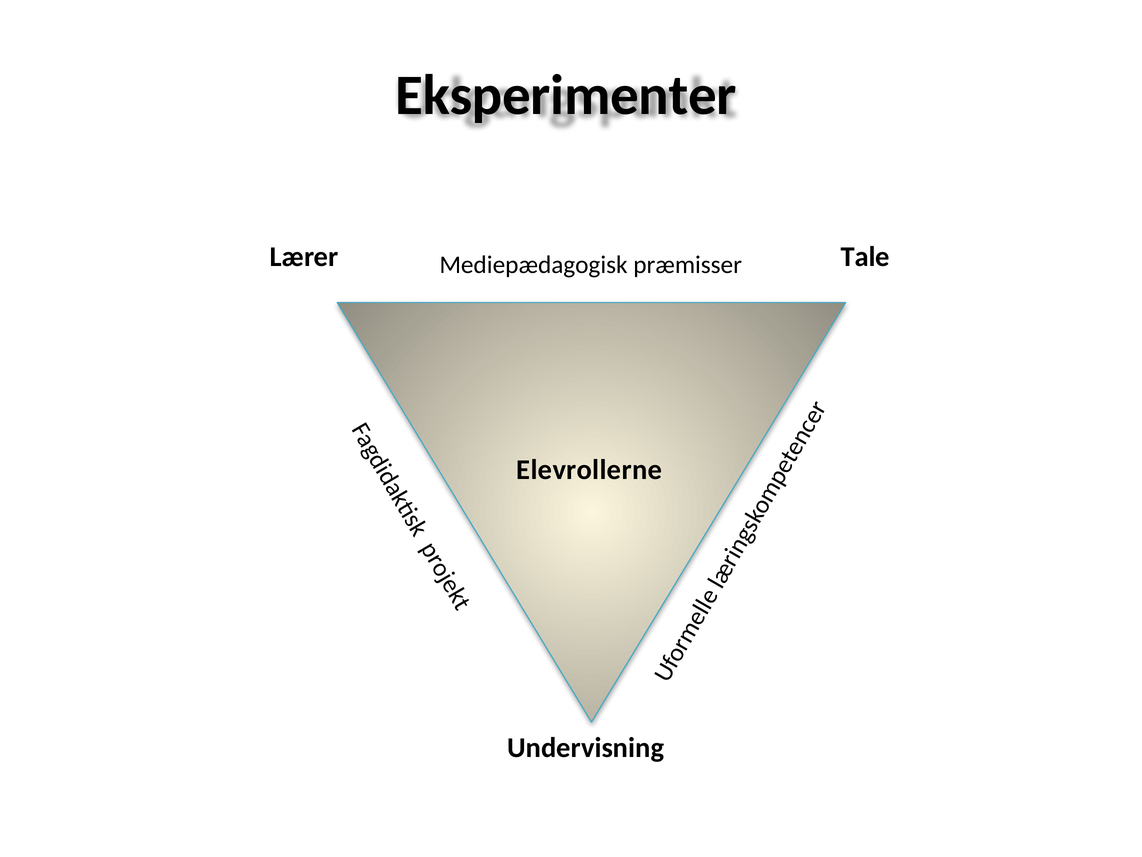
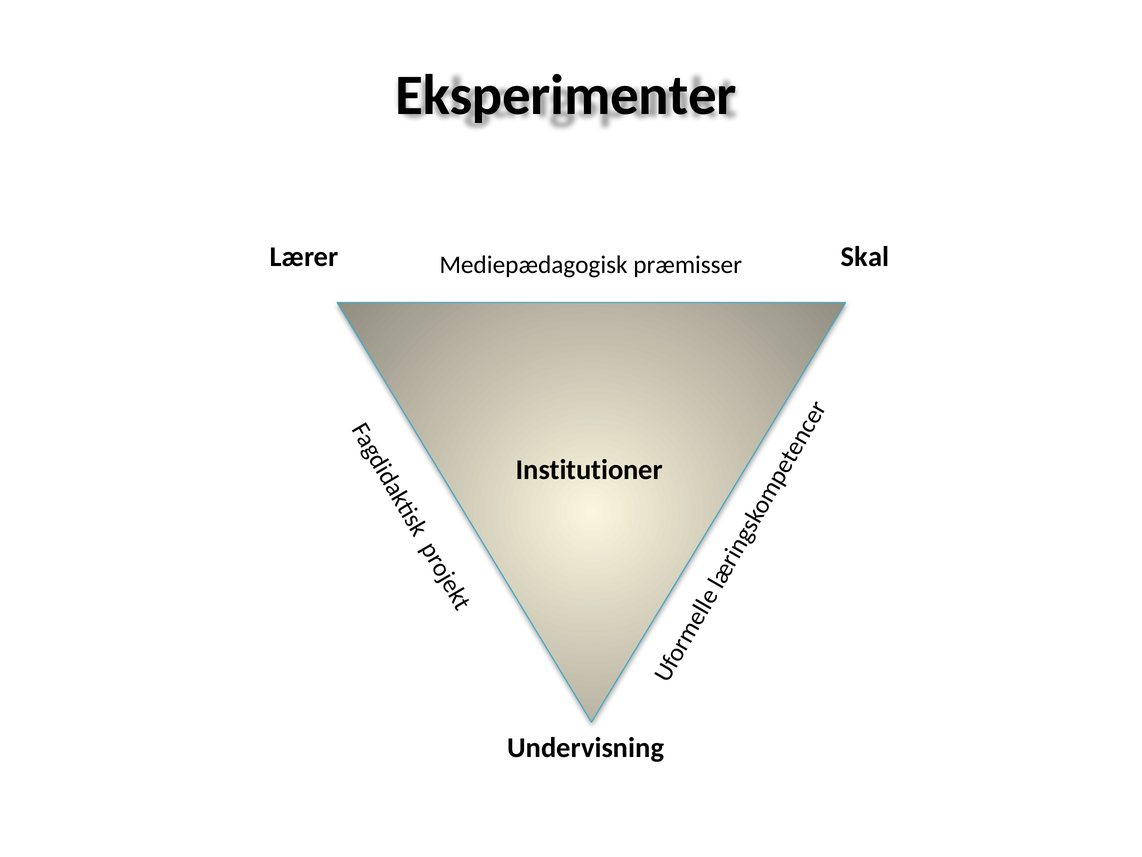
Tale: Tale -> Skal
Elevrollerne: Elevrollerne -> Institutioner
